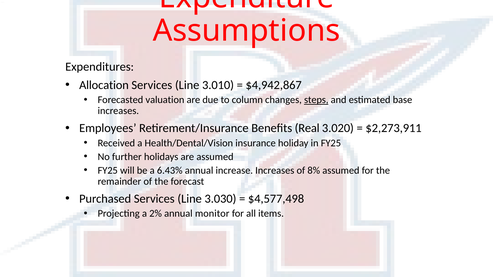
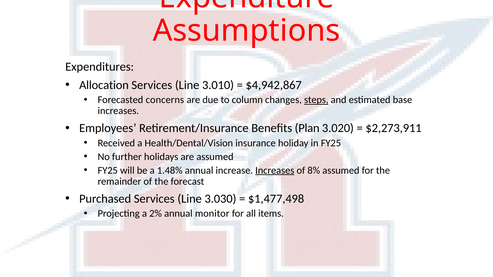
valuation: valuation -> concerns
Real: Real -> Plan
6.43%: 6.43% -> 1.48%
Increases at (275, 170) underline: none -> present
$4,577,498: $4,577,498 -> $1,477,498
